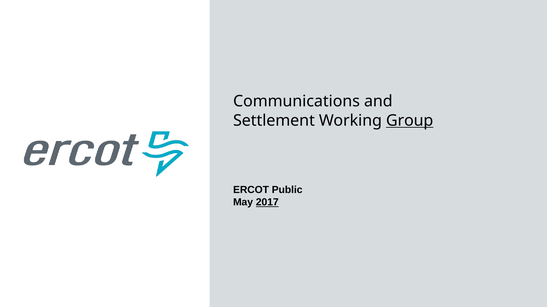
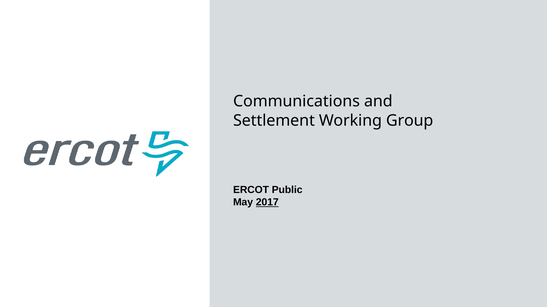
Group underline: present -> none
